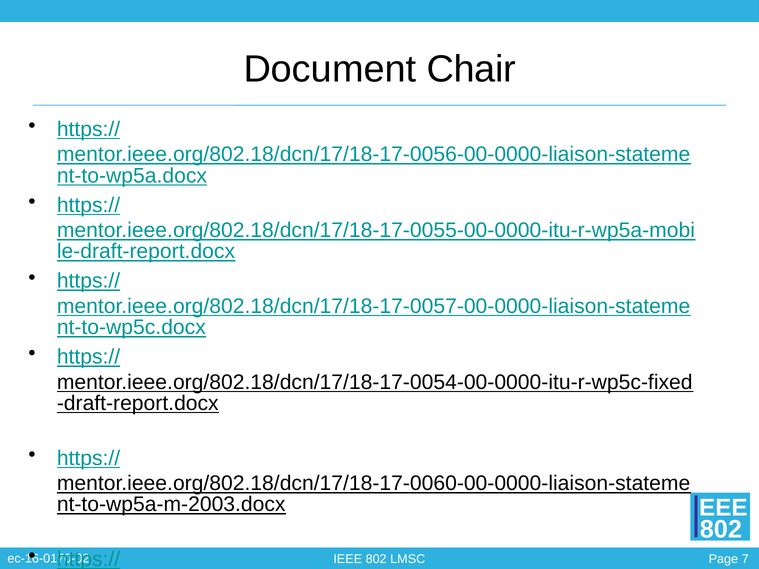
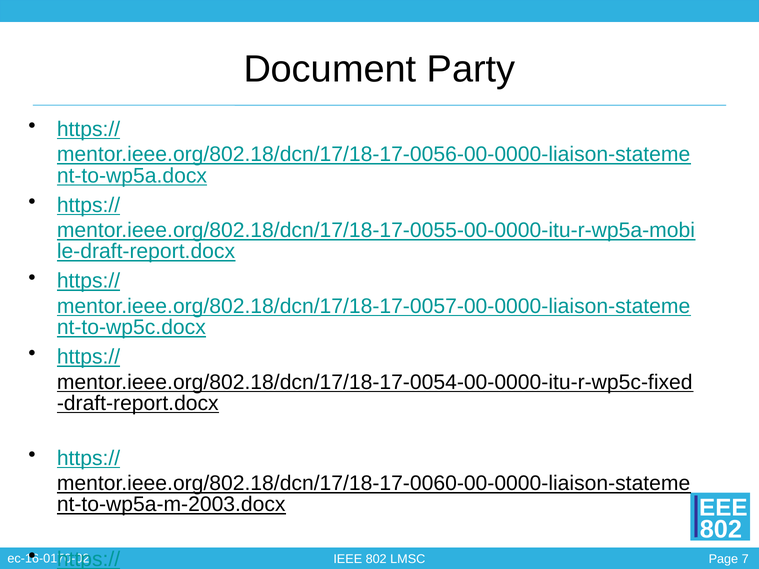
Chair: Chair -> Party
